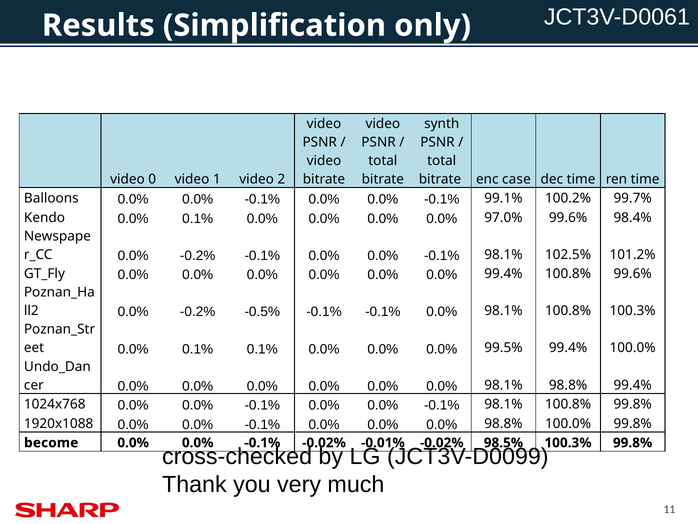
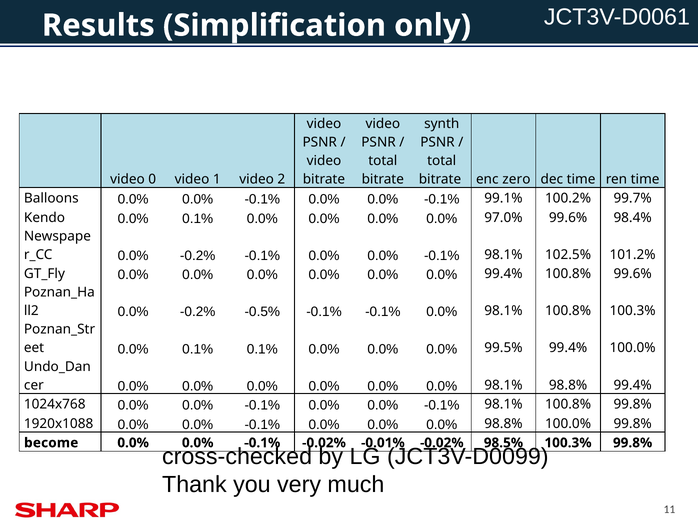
case: case -> zero
